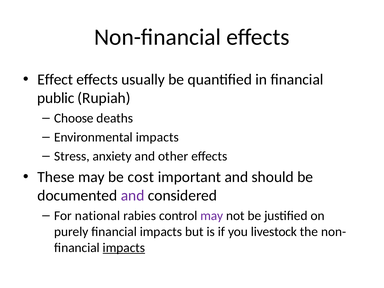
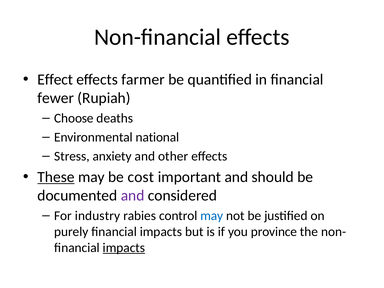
usually: usually -> farmer
public: public -> fewer
Environmental impacts: impacts -> national
These underline: none -> present
national: national -> industry
may at (212, 216) colour: purple -> blue
livestock: livestock -> province
